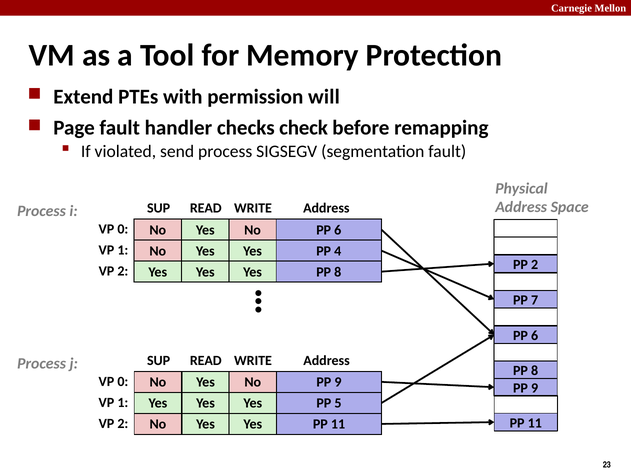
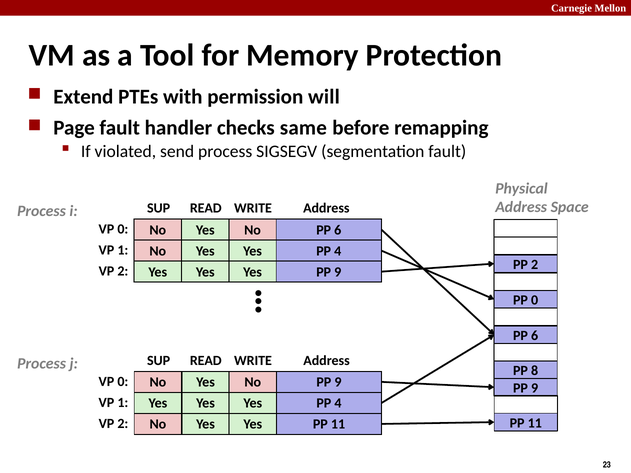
check: check -> same
8 at (338, 272): 8 -> 9
PP 7: 7 -> 0
5 at (338, 403): 5 -> 4
